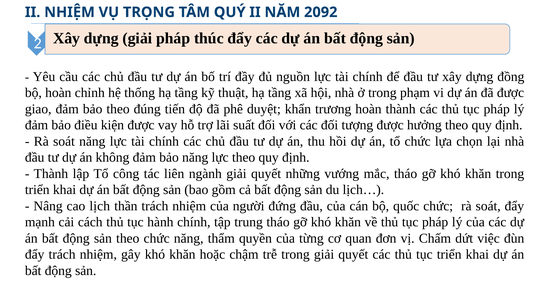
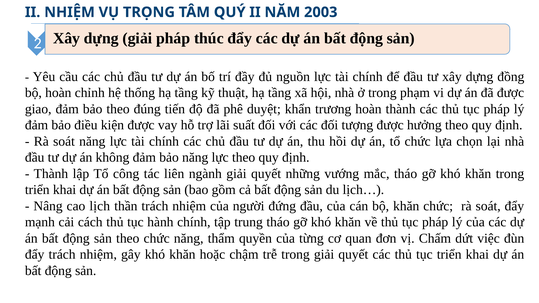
2092: 2092 -> 2003
bộ quốc: quốc -> khăn
